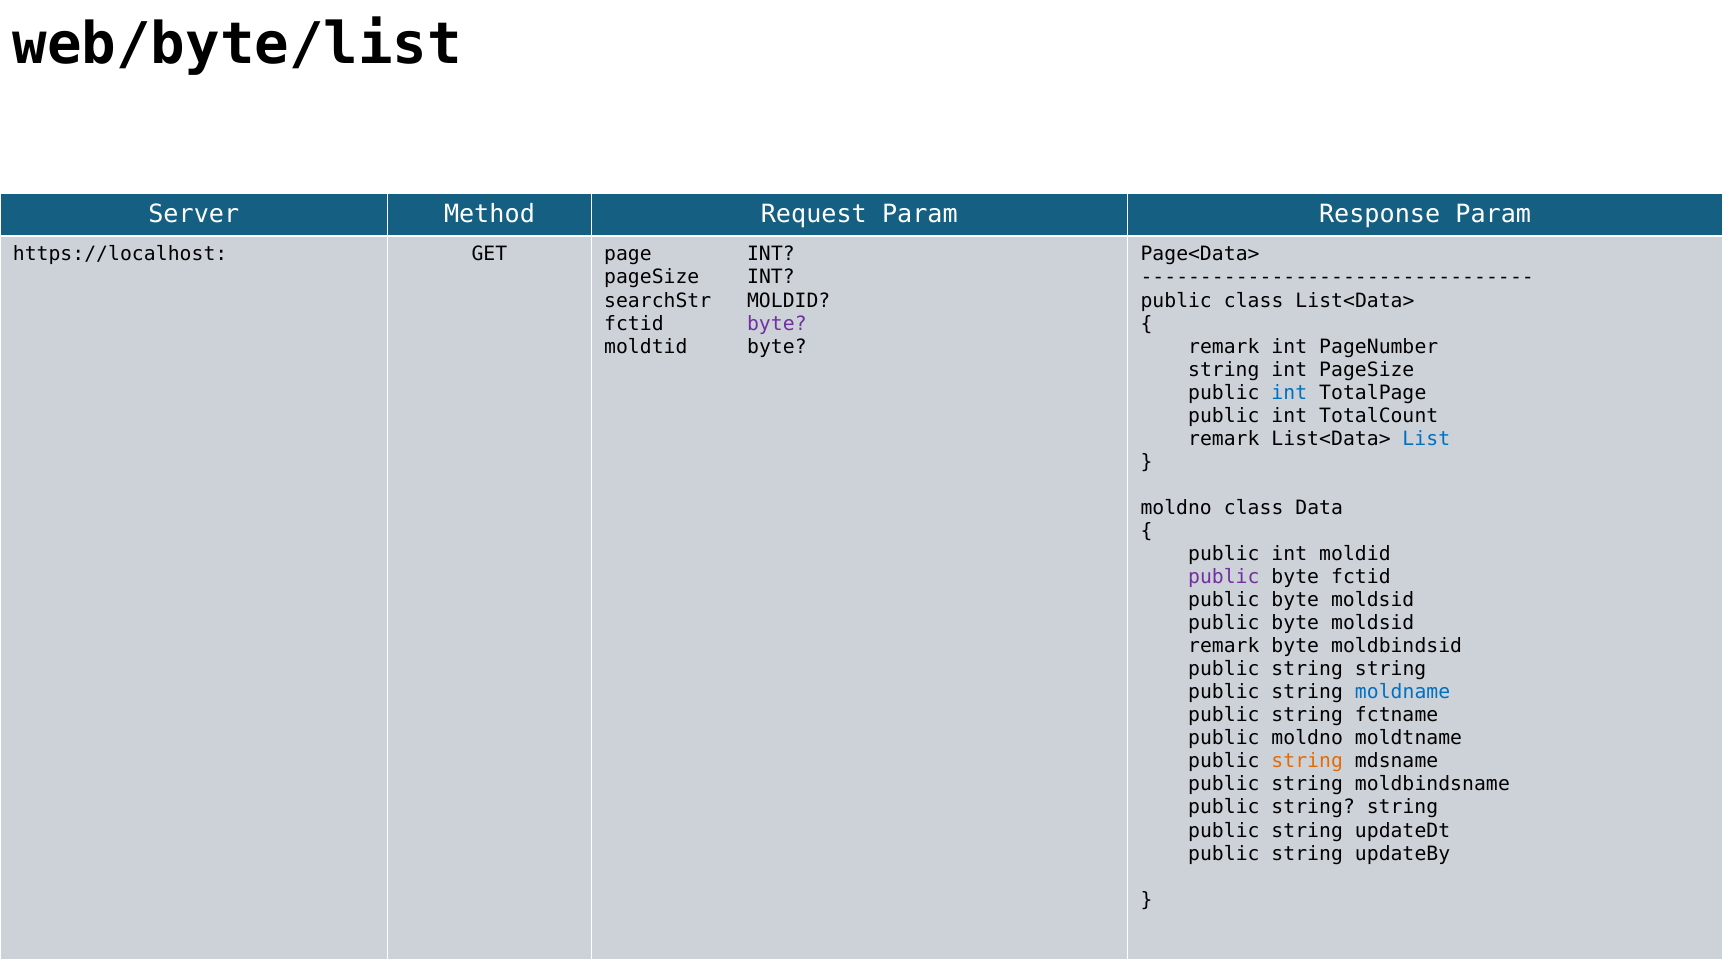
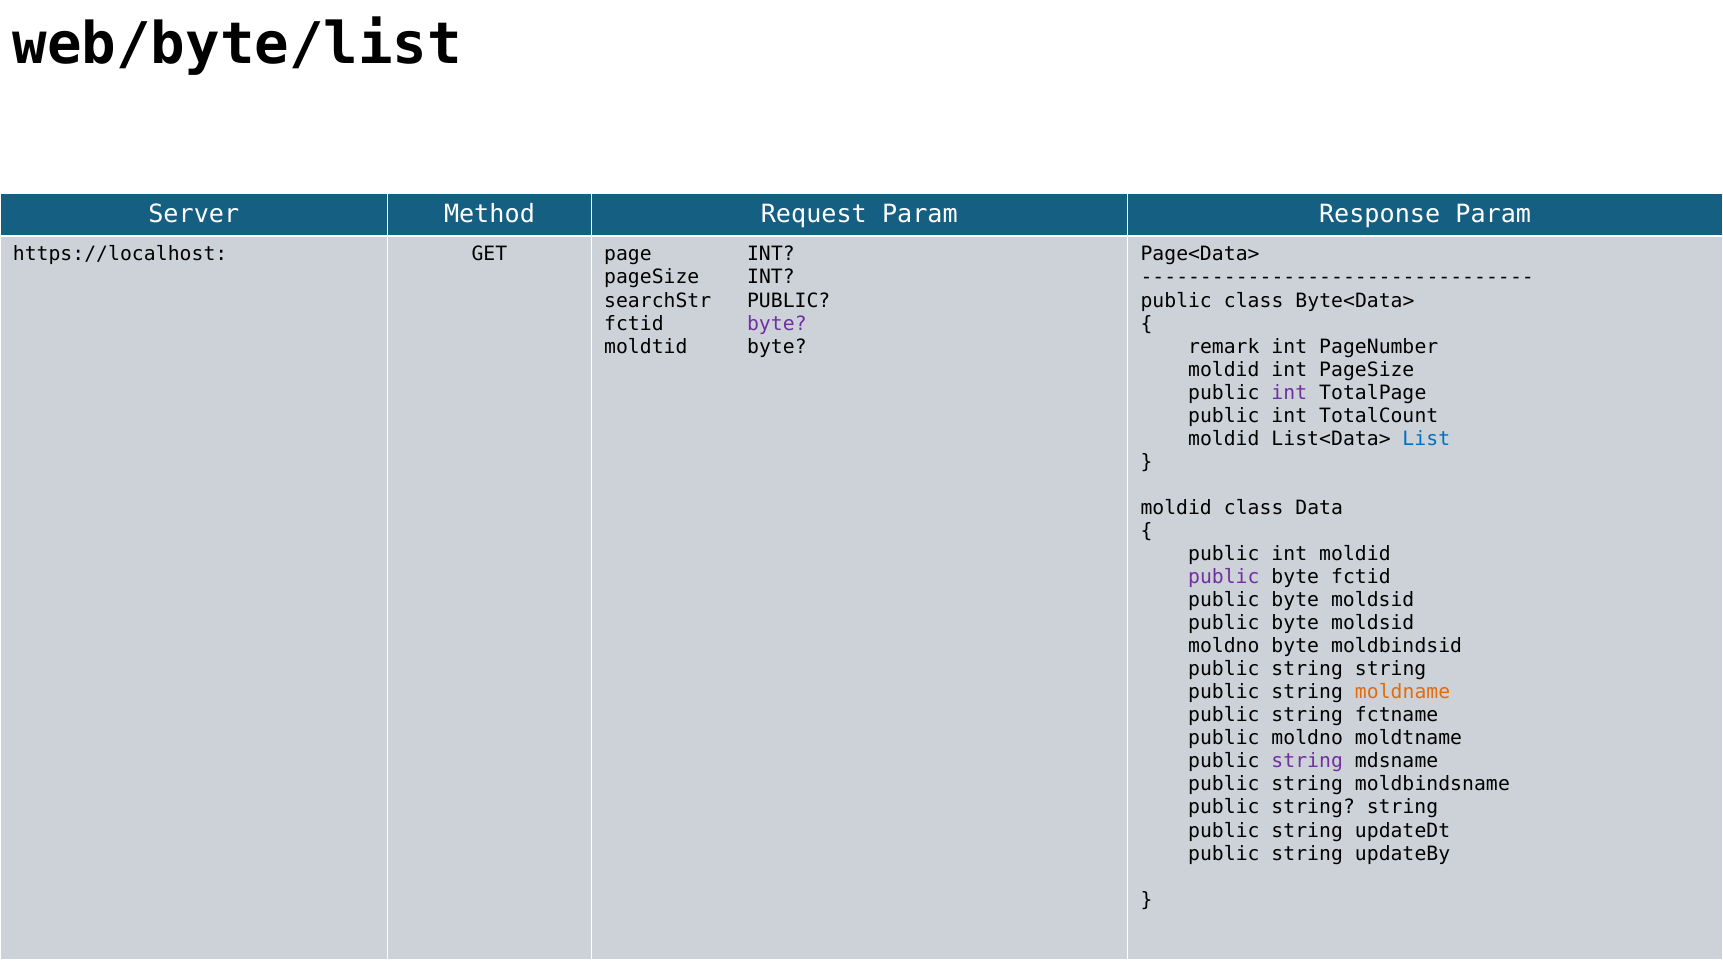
searchStr MOLDID: MOLDID -> PUBLIC
class List<Data>: List<Data> -> Byte<Data>
string at (1224, 370): string -> moldid
int at (1289, 393) colour: blue -> purple
remark at (1224, 439): remark -> moldid
moldno at (1176, 508): moldno -> moldid
remark at (1224, 646): remark -> moldno
moldname colour: blue -> orange
string at (1307, 762) colour: orange -> purple
